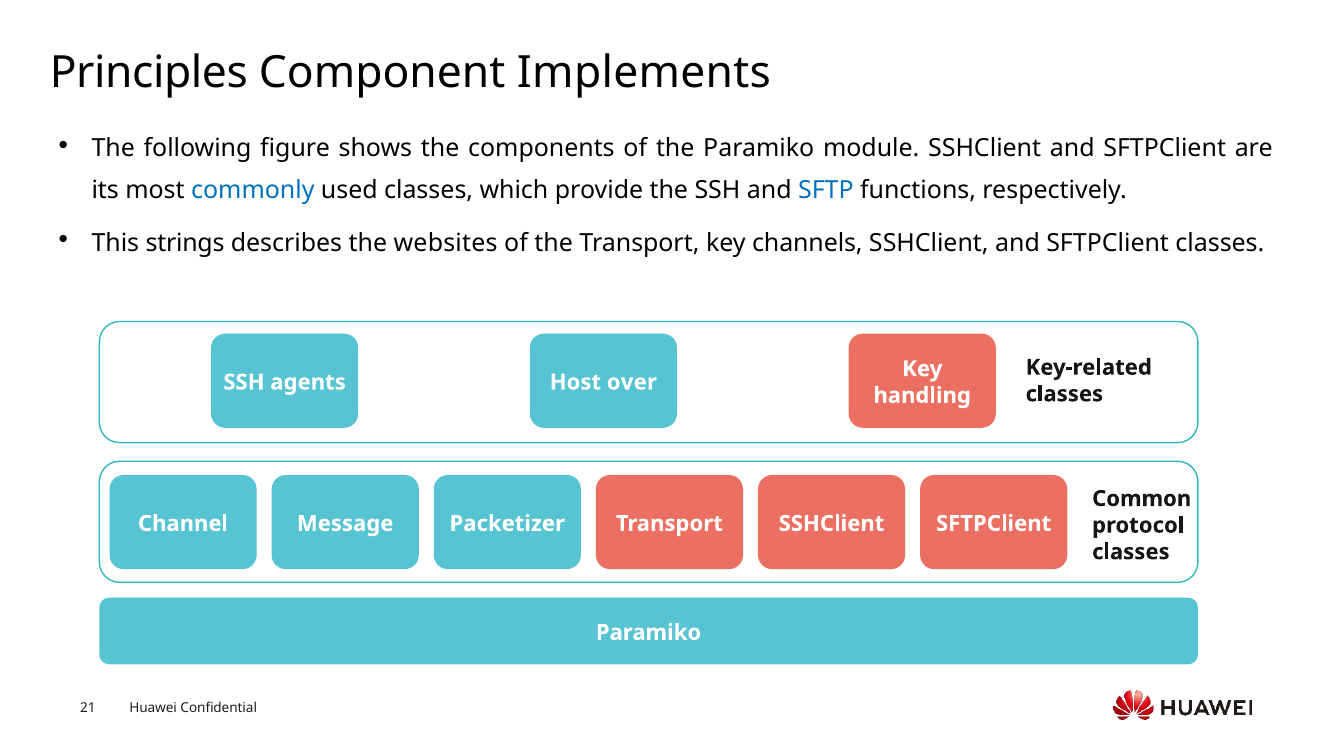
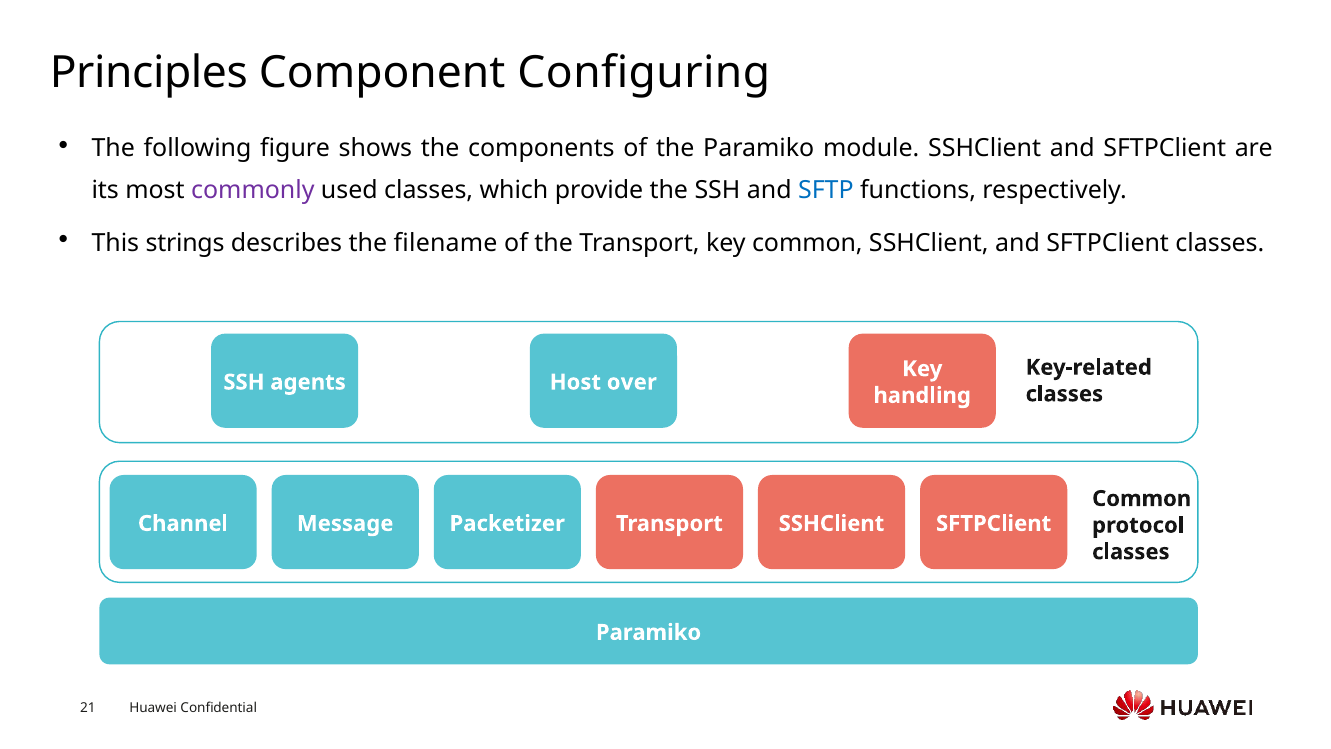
Implements: Implements -> Configuring
commonly colour: blue -> purple
websites: websites -> filename
key channels: channels -> common
